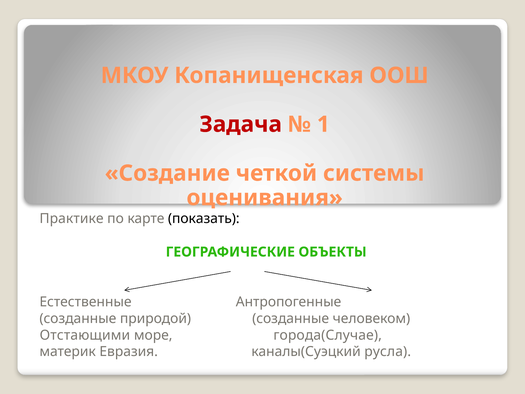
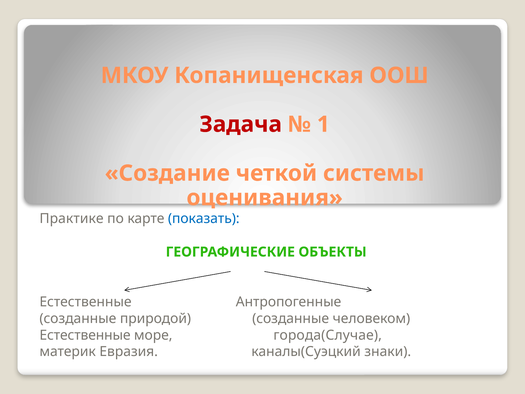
показать colour: black -> blue
Отстающими at (85, 335): Отстающими -> Естественные
русла: русла -> знаки
